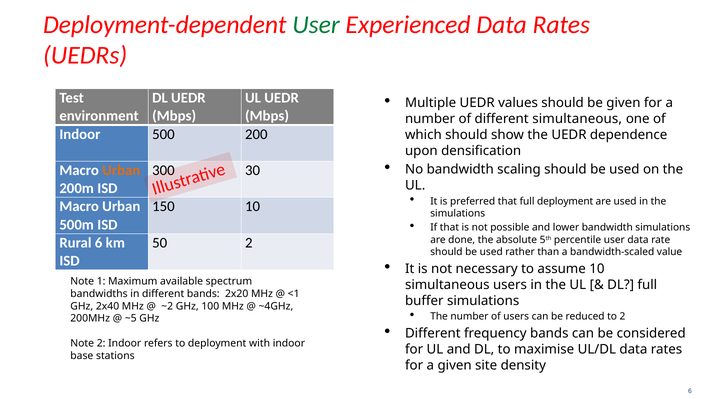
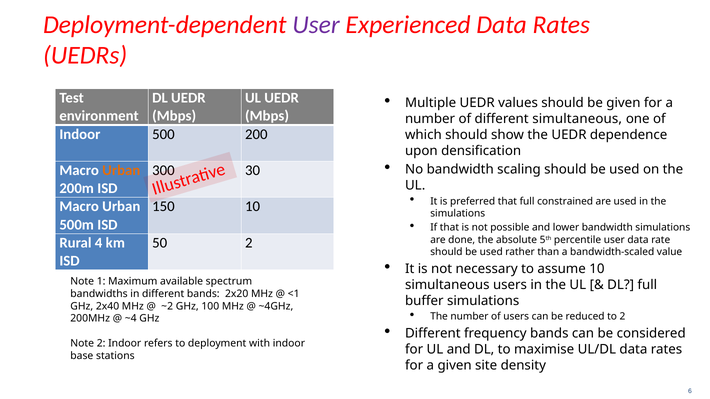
User at (316, 25) colour: green -> purple
full deployment: deployment -> constrained
Rural 6: 6 -> 4
~5: ~5 -> ~4
